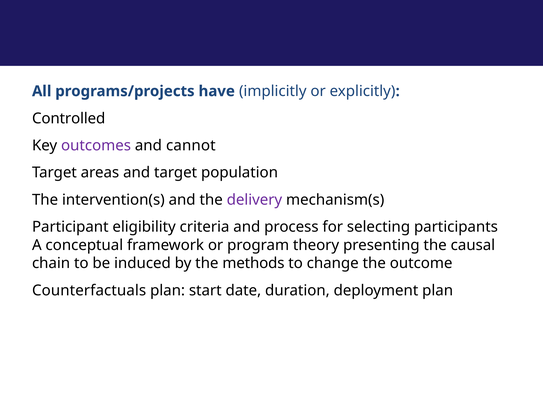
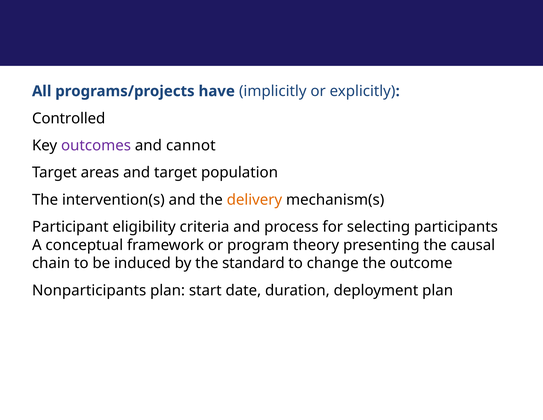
delivery colour: purple -> orange
methods: methods -> standard
Counterfactuals: Counterfactuals -> Nonparticipants
